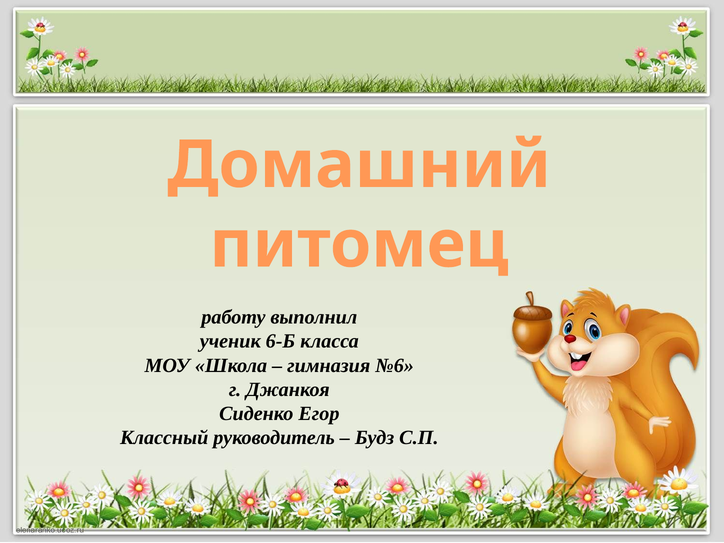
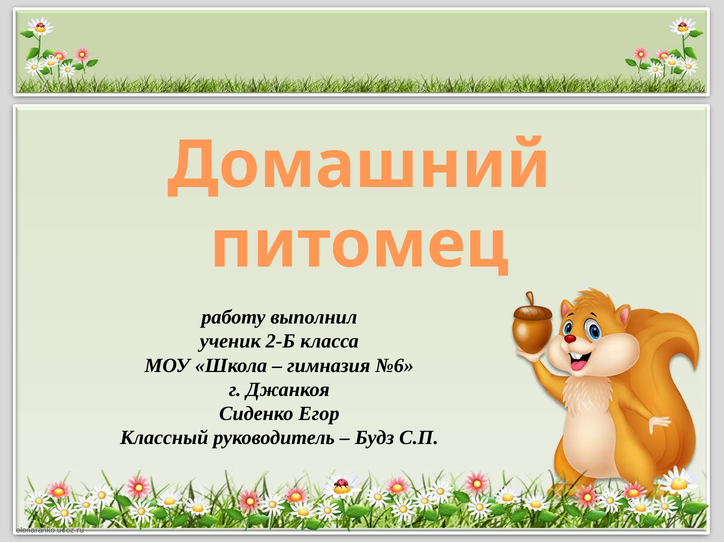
6-Б: 6-Б -> 2-Б
